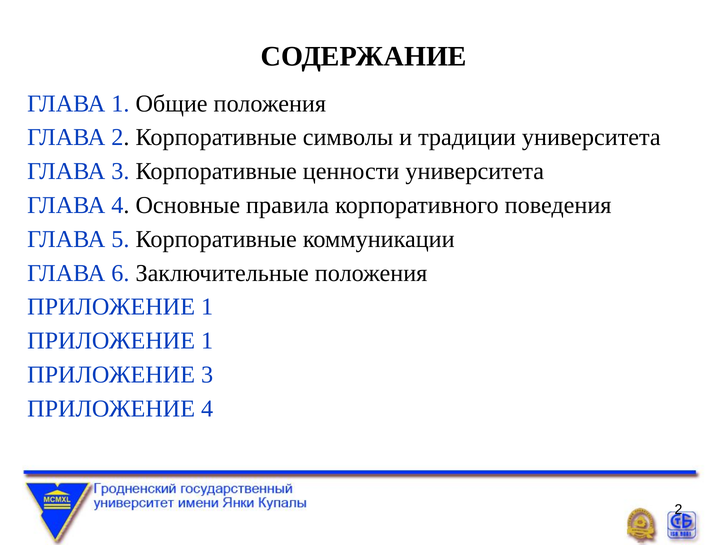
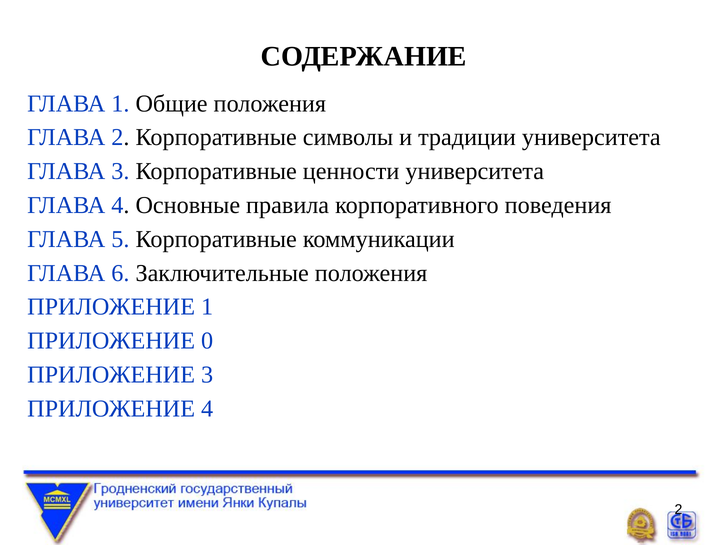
1 at (207, 341): 1 -> 0
